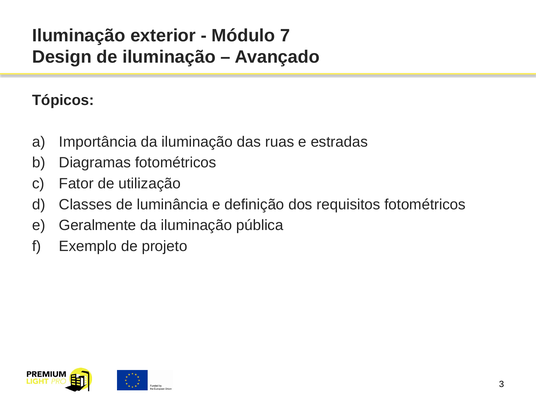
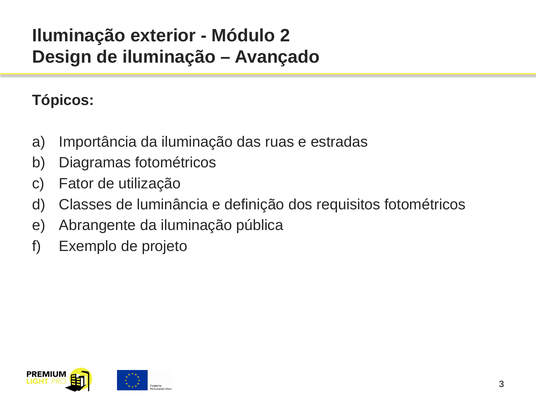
7: 7 -> 2
Geralmente: Geralmente -> Abrangente
